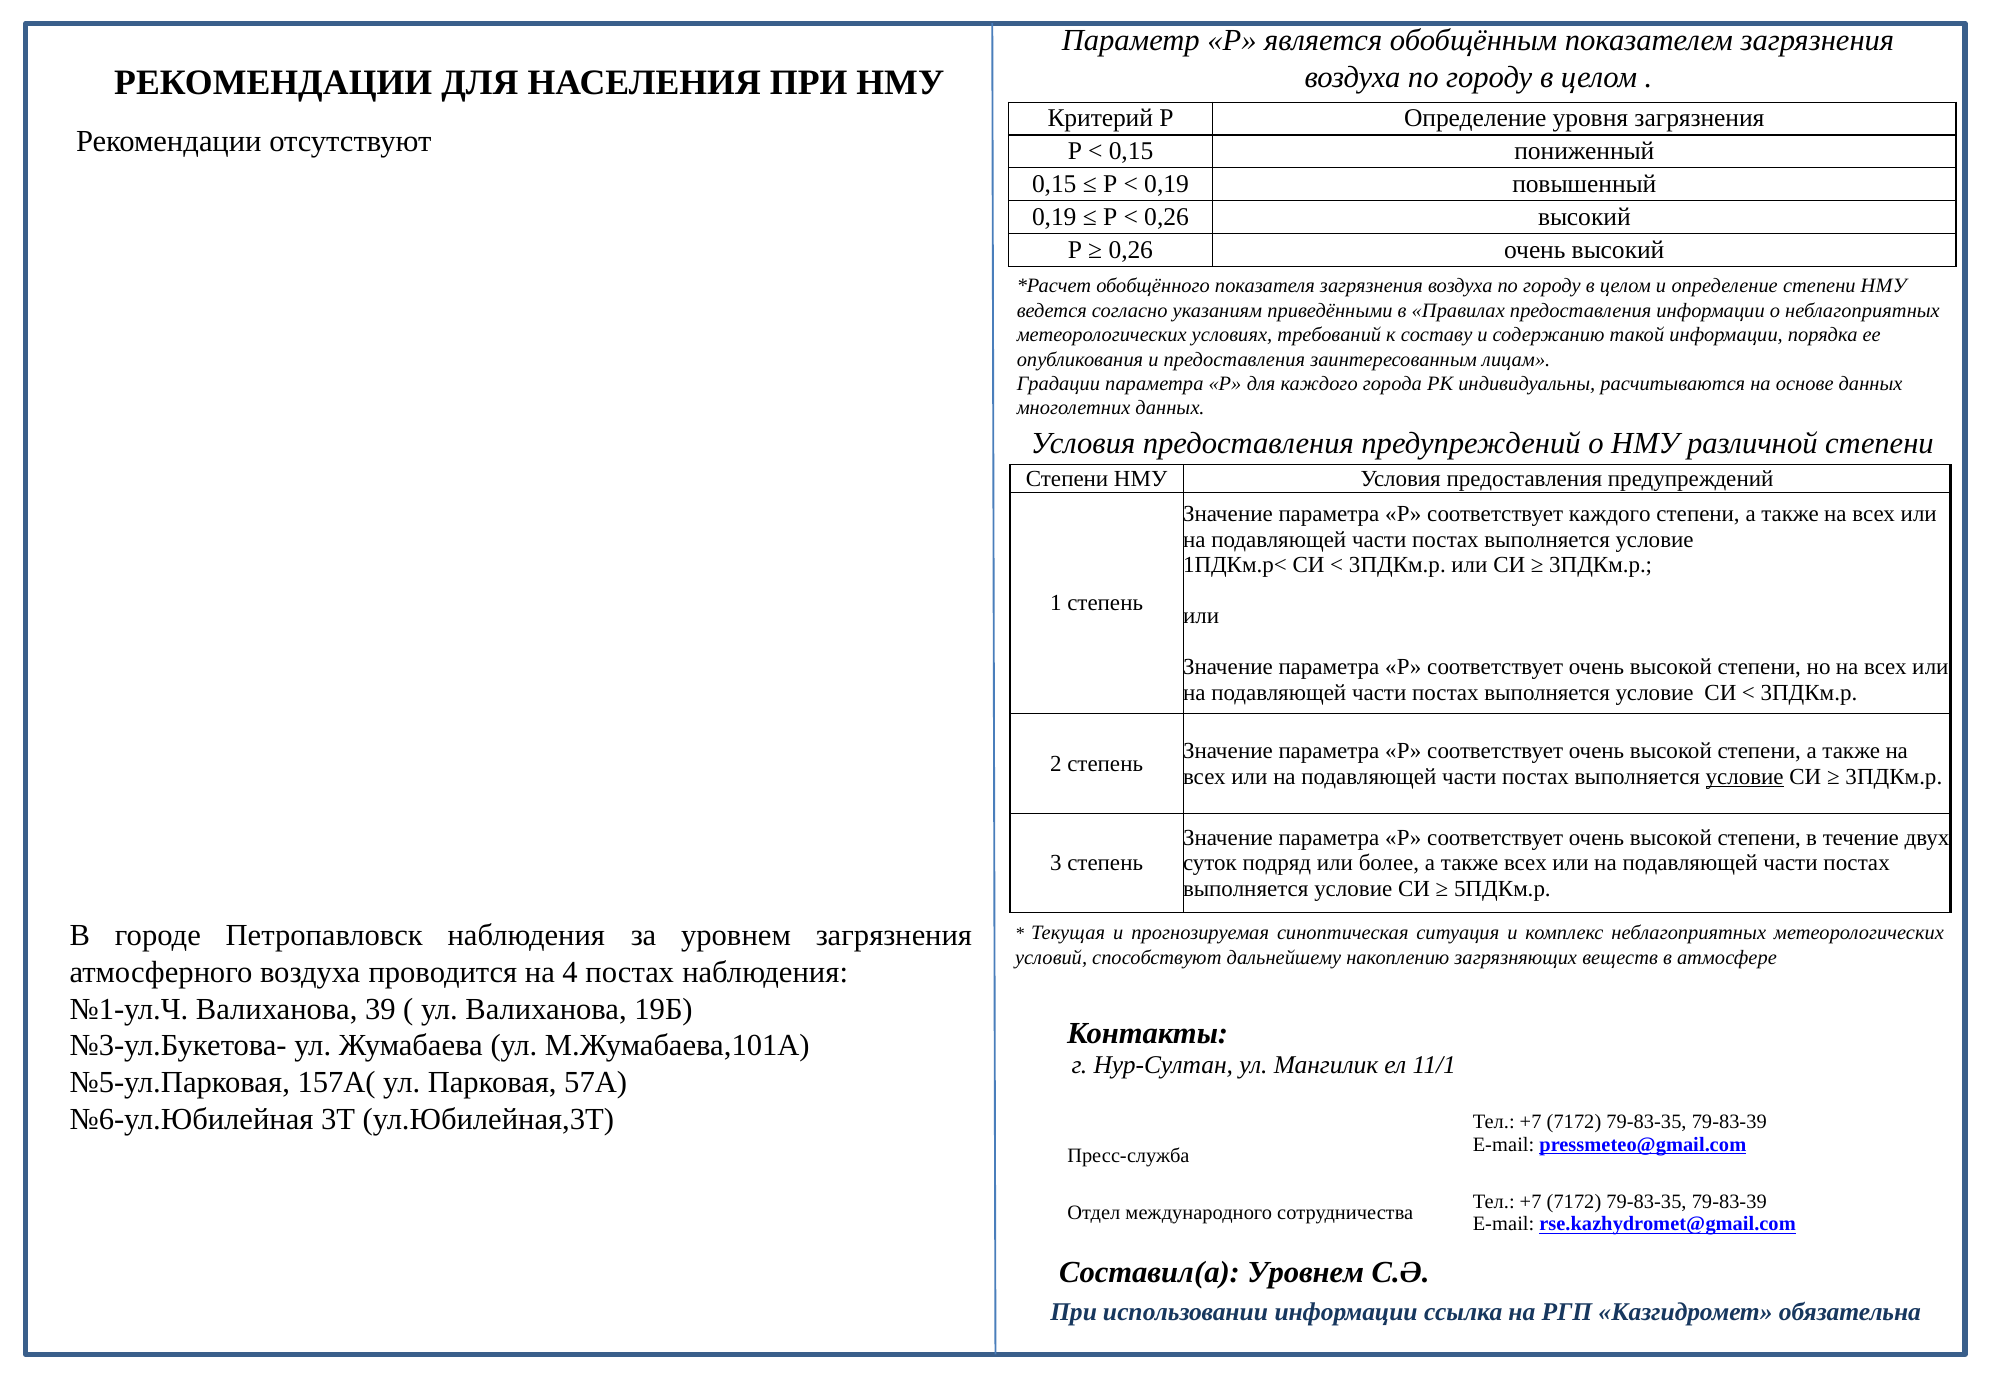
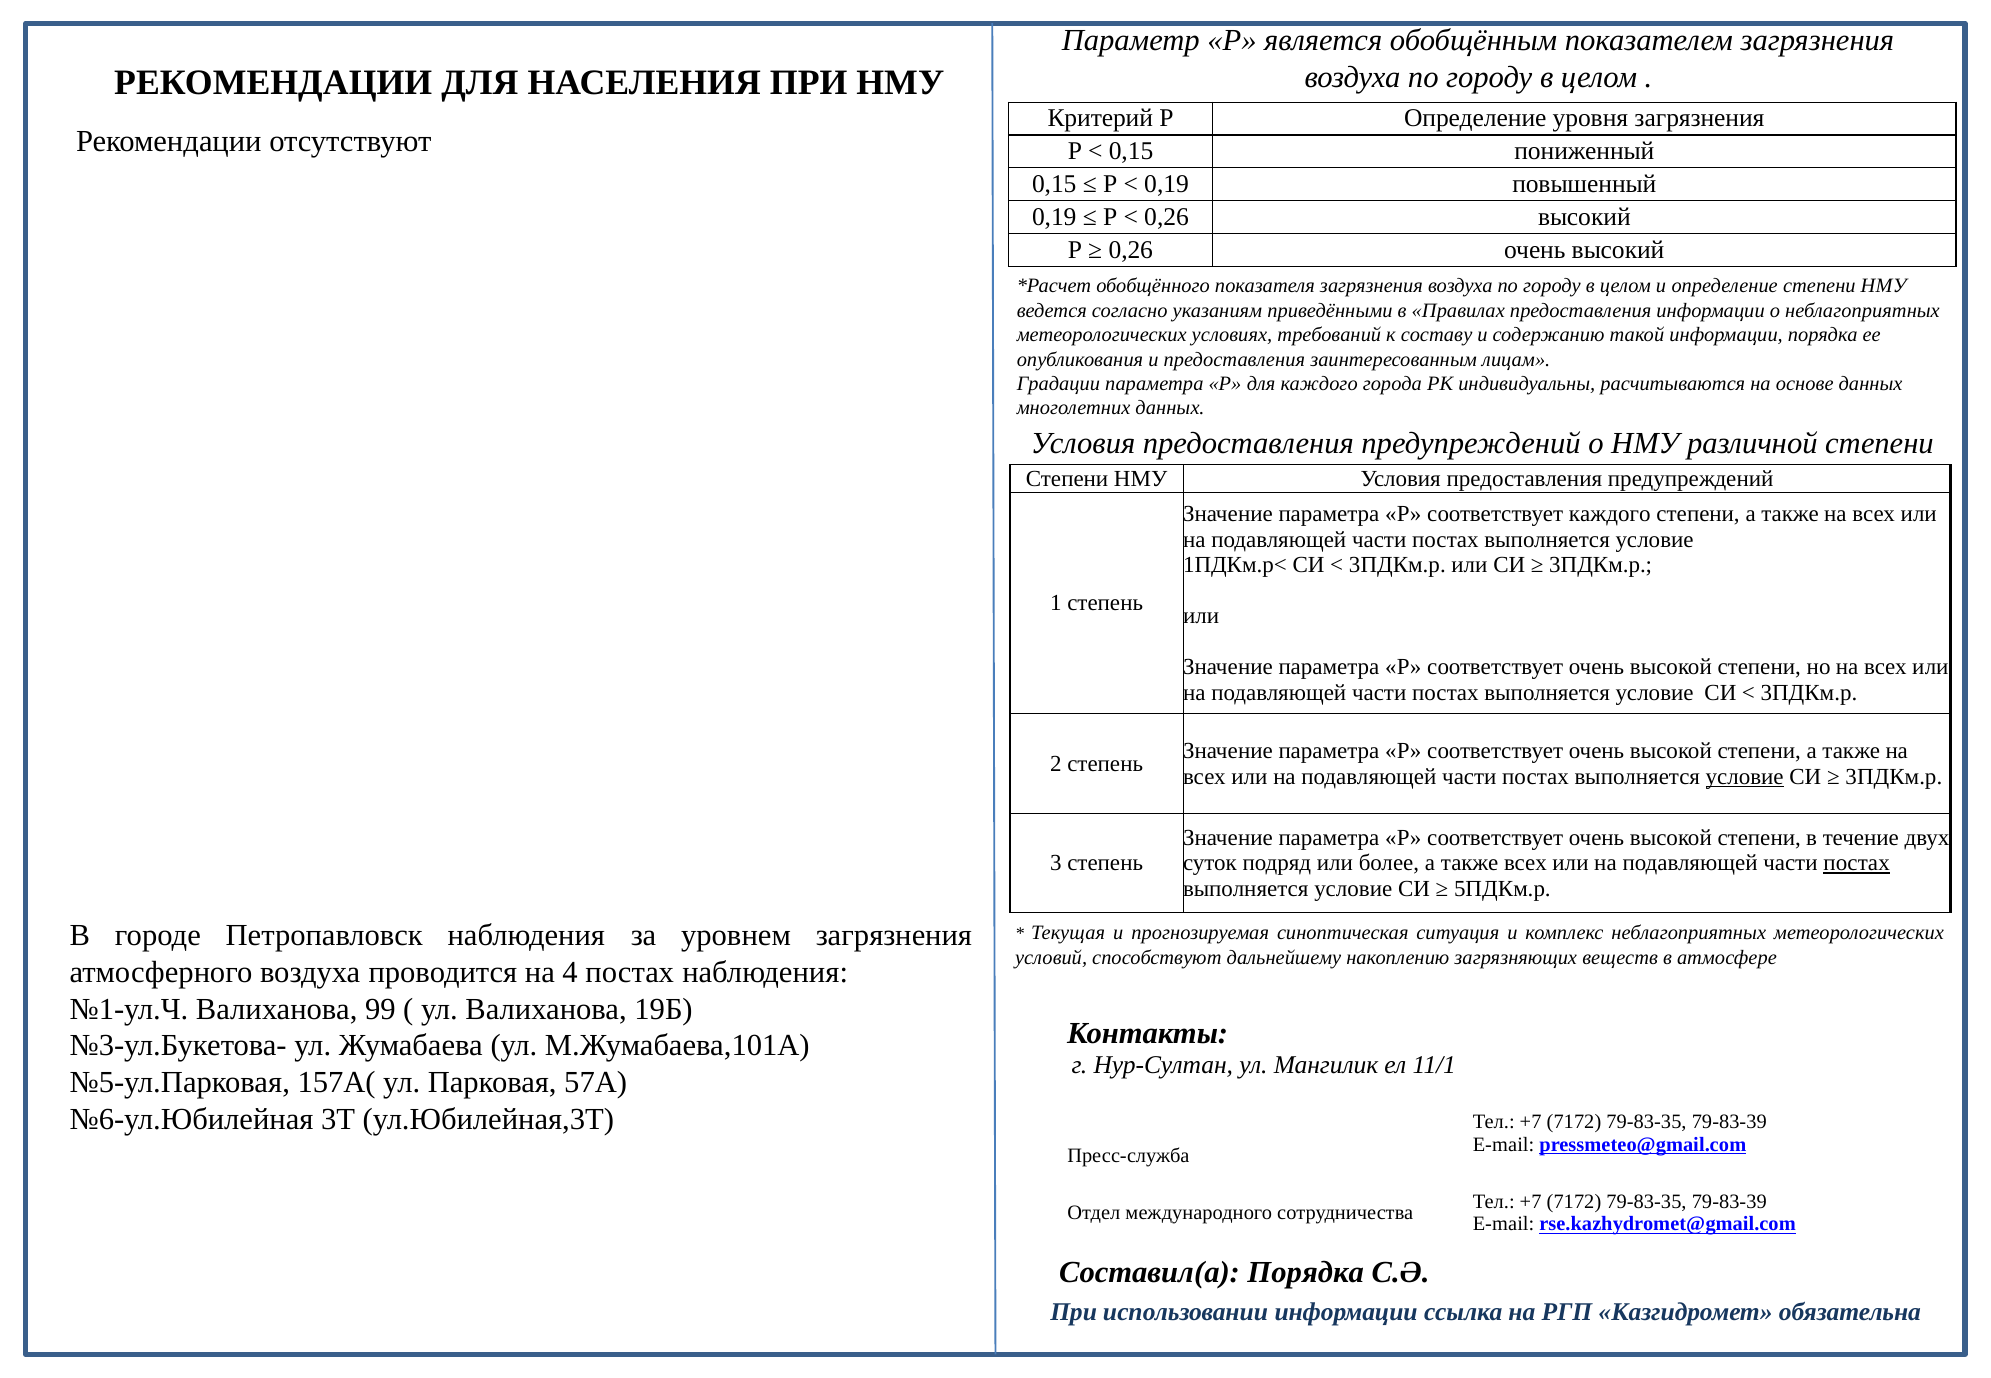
постах at (1857, 863) underline: none -> present
39: 39 -> 99
Составил(а Уровнем: Уровнем -> Порядка
